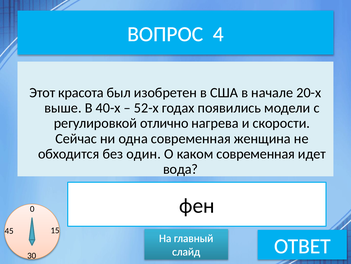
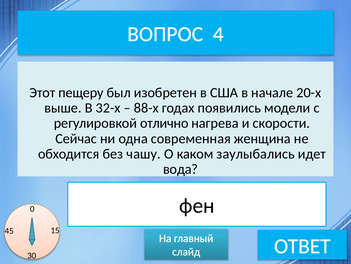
красота: красота -> пещеру
40-х: 40-х -> 32-х
52-х: 52-х -> 88-х
один: один -> чашу
каком современная: современная -> заулыбались
